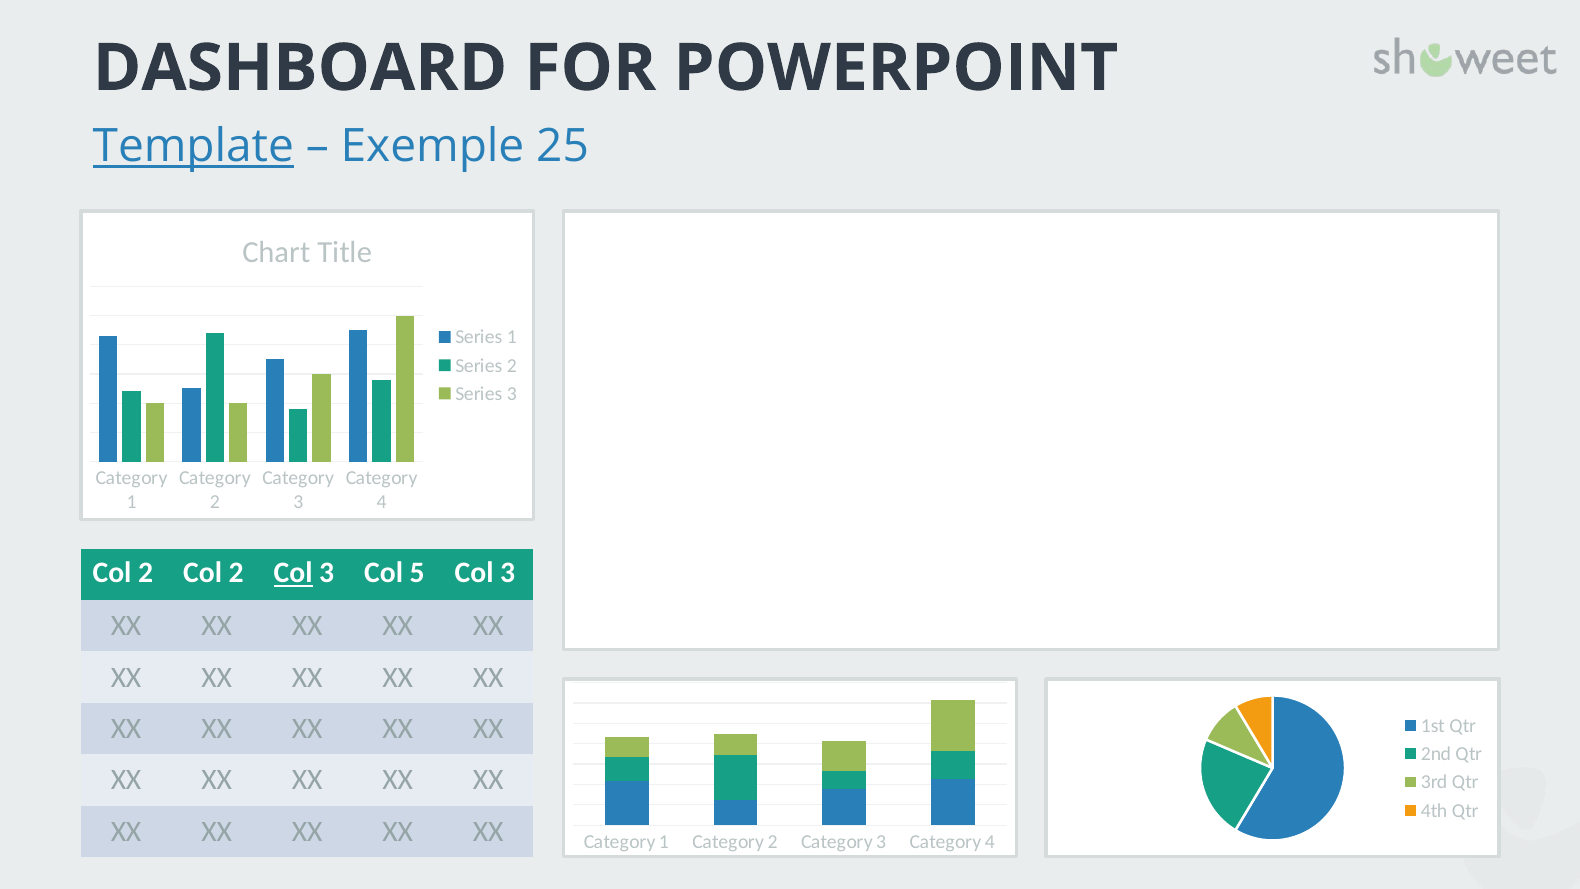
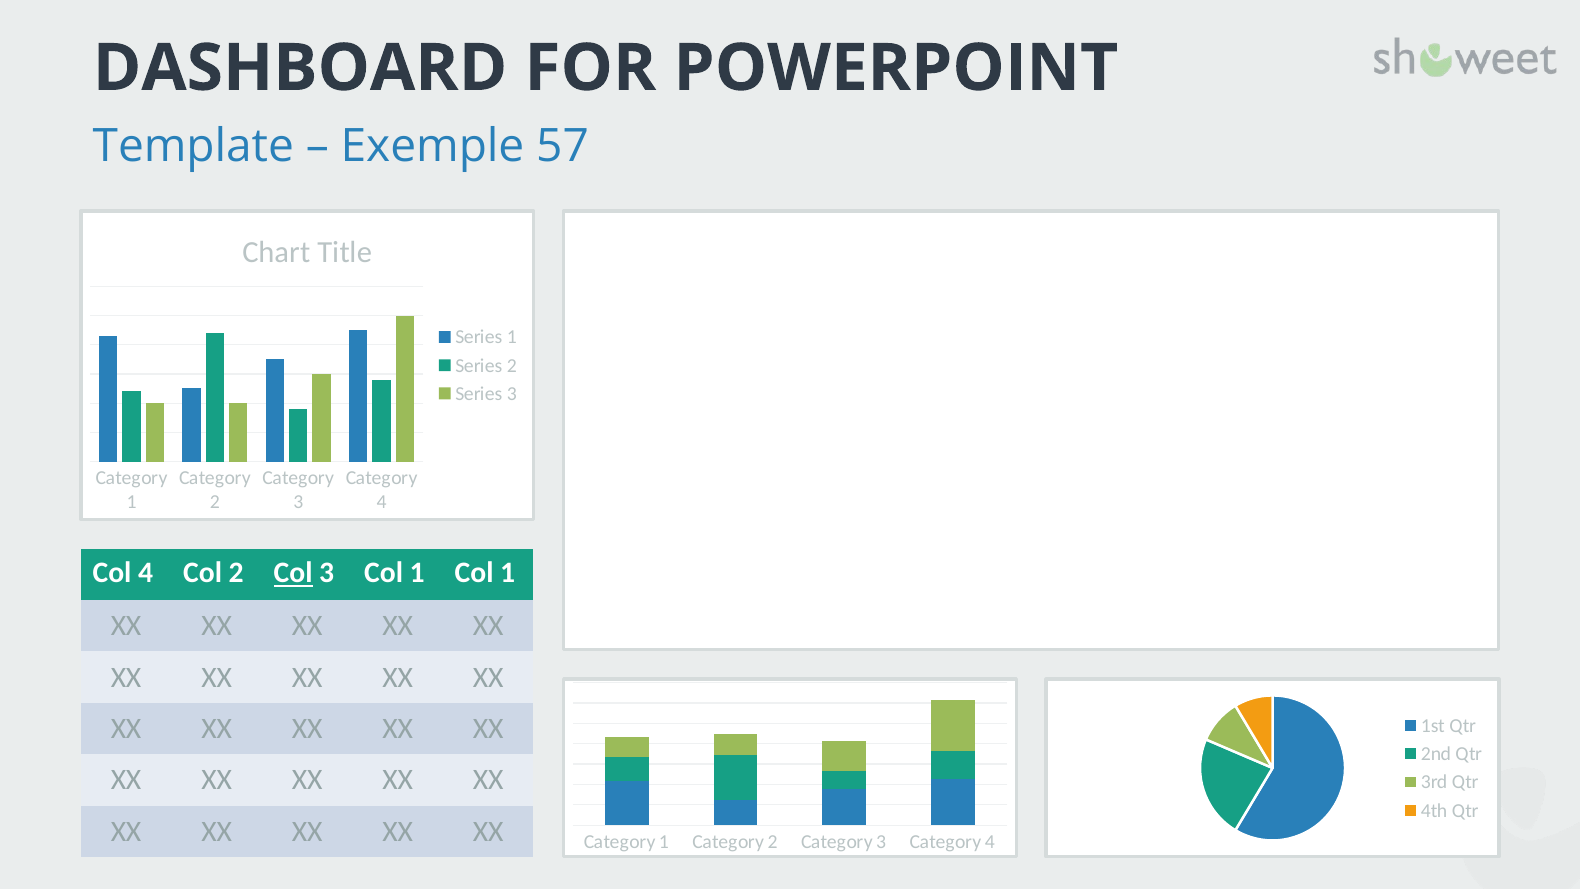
Template underline: present -> none
25: 25 -> 57
2 at (146, 573): 2 -> 4
3 Col 5: 5 -> 1
3 at (508, 573): 3 -> 1
